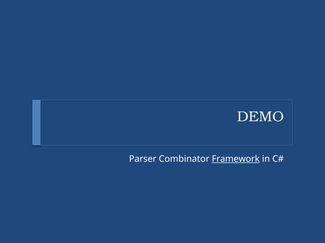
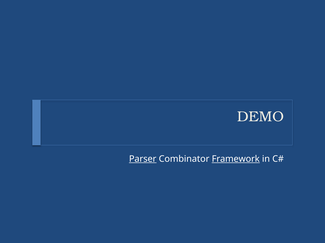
Parser underline: none -> present
